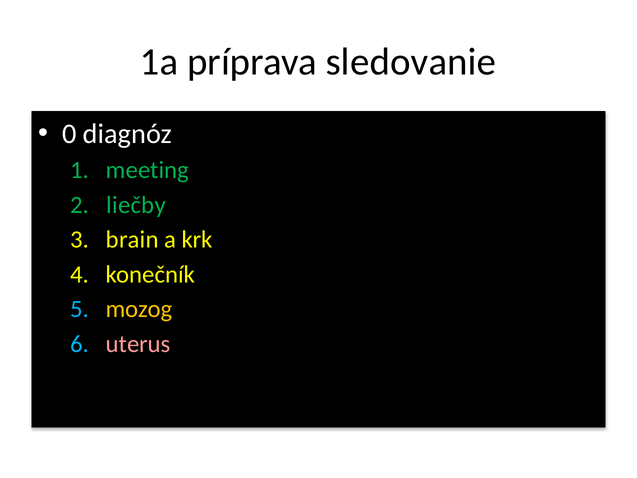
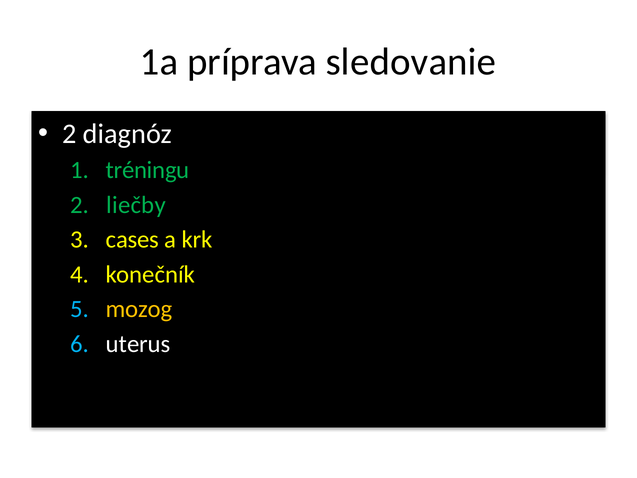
0 at (69, 134): 0 -> 2
meeting: meeting -> tréningu
brain: brain -> cases
uterus colour: pink -> white
